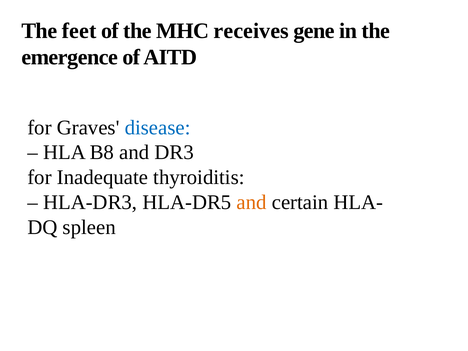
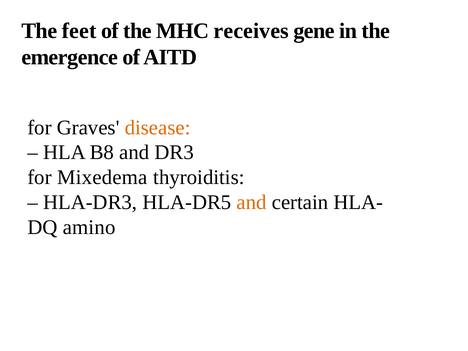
disease colour: blue -> orange
Inadequate: Inadequate -> Mixedema
spleen: spleen -> amino
